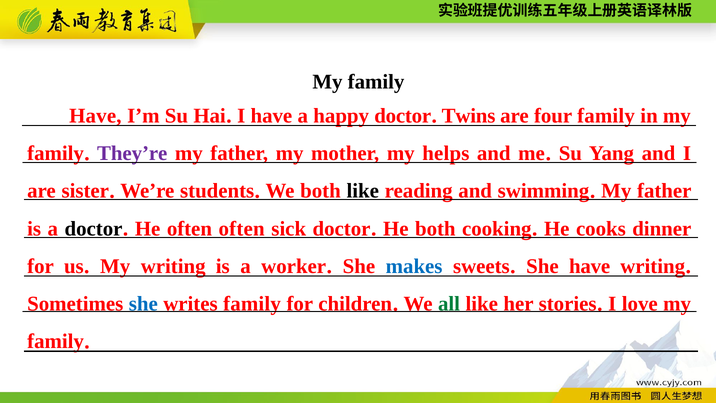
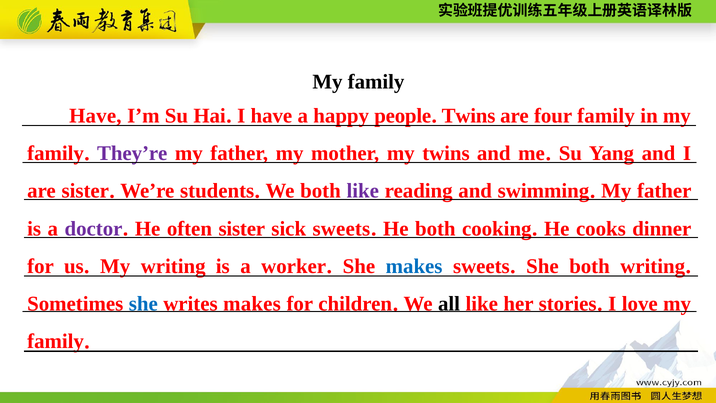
happy doctor: doctor -> people
my helps: helps -> twins
like at (363, 191) colour: black -> purple
doctor at (94, 229) colour: black -> purple
often often: often -> sister
sick doctor: doctor -> sweets
She have: have -> both
writes family: family -> makes
all colour: green -> black
